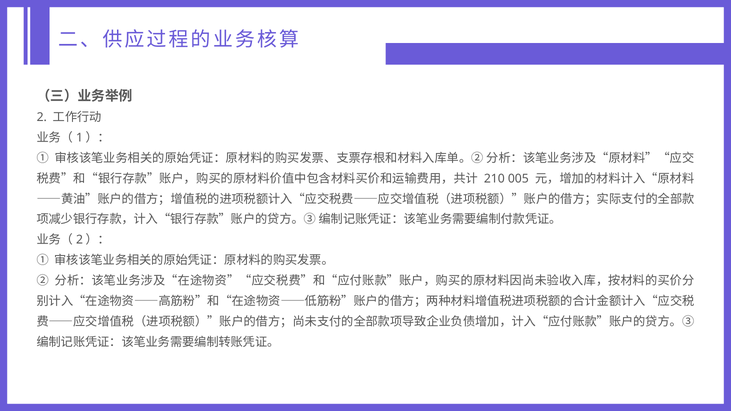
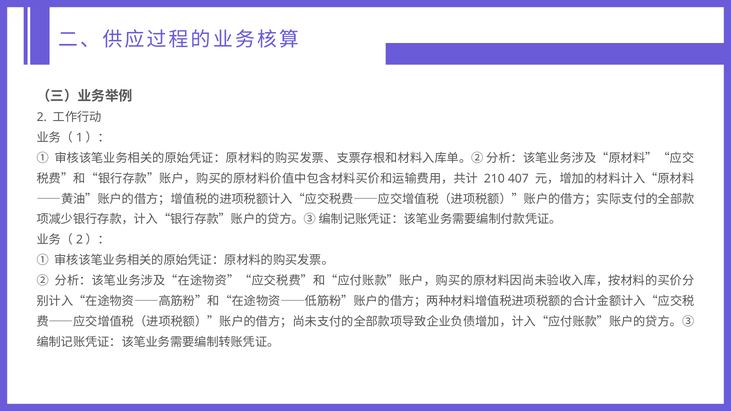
005: 005 -> 407
